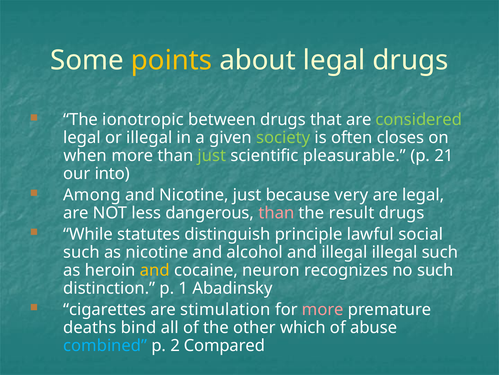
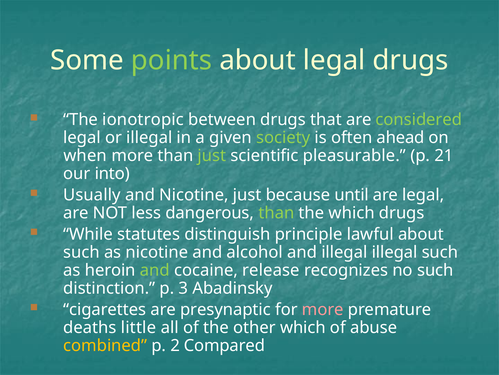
points colour: yellow -> light green
closes: closes -> ahead
Among: Among -> Usually
very: very -> until
than at (276, 213) colour: pink -> light green
the result: result -> which
lawful social: social -> about
and at (155, 270) colour: yellow -> light green
neuron: neuron -> release
1: 1 -> 3
stimulation: stimulation -> presynaptic
bind: bind -> little
combined colour: light blue -> yellow
